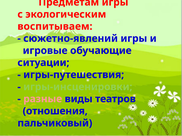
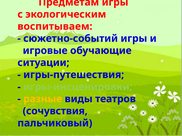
сюжетно-явлений: сюжетно-явлений -> сюжетно-событий
разные colour: pink -> yellow
отношения: отношения -> сочувствия
